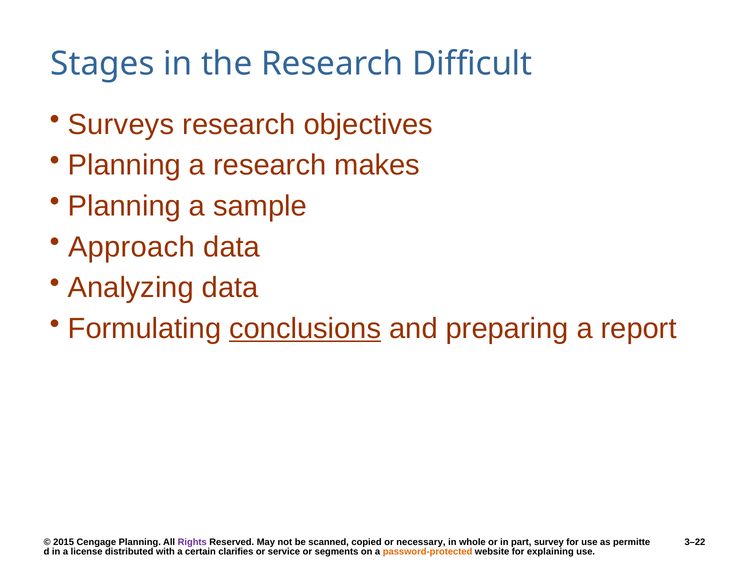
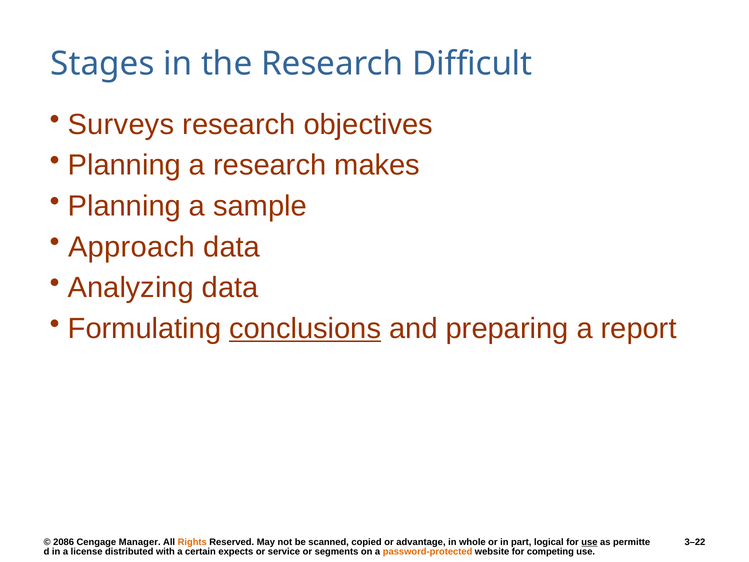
2015: 2015 -> 2086
Cengage Planning: Planning -> Manager
Rights colour: purple -> orange
necessary: necessary -> advantage
survey: survey -> logical
use at (589, 542) underline: none -> present
clarifies: clarifies -> expects
explaining: explaining -> competing
